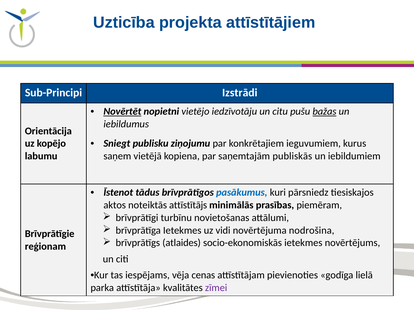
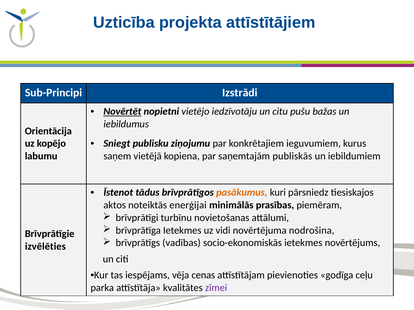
bažas underline: present -> none
pasākumus colour: blue -> orange
attīstītājs: attīstītājs -> enerģijai
atlaides: atlaides -> vadības
reģionam: reģionam -> izvēlēties
lielā: lielā -> ceļu
